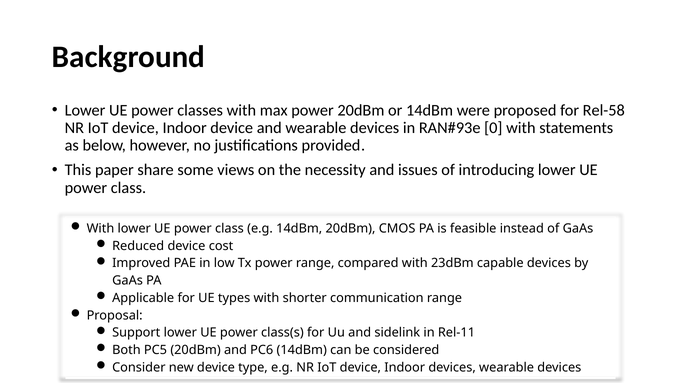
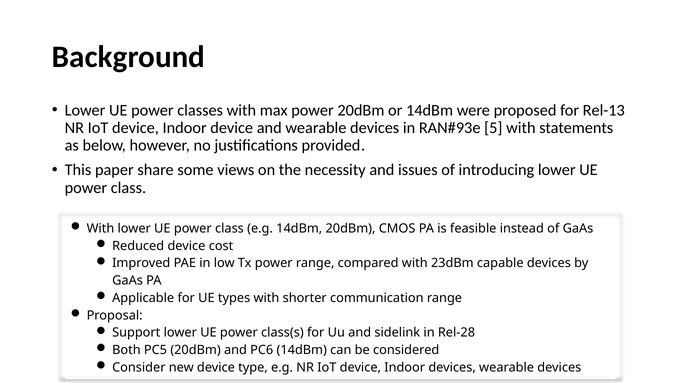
Rel-58: Rel-58 -> Rel-13
0: 0 -> 5
Rel-11: Rel-11 -> Rel-28
